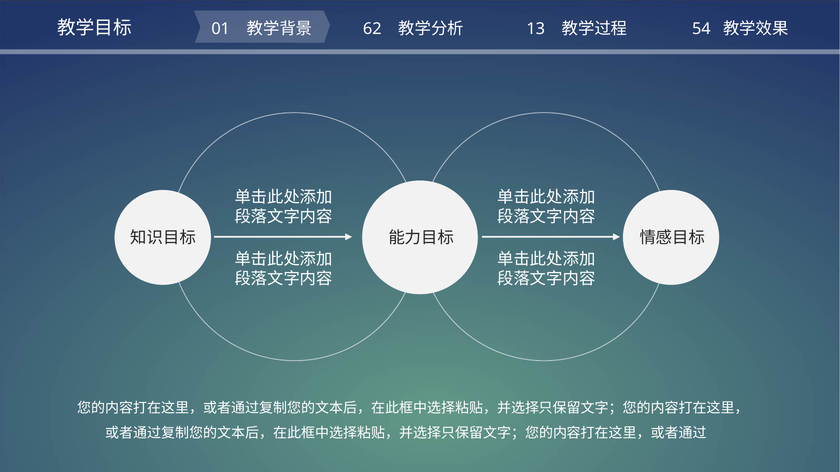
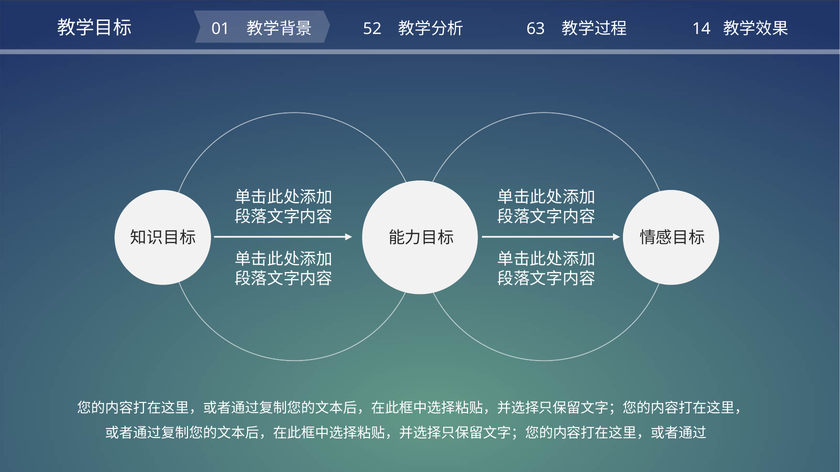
62: 62 -> 52
13: 13 -> 63
54: 54 -> 14
